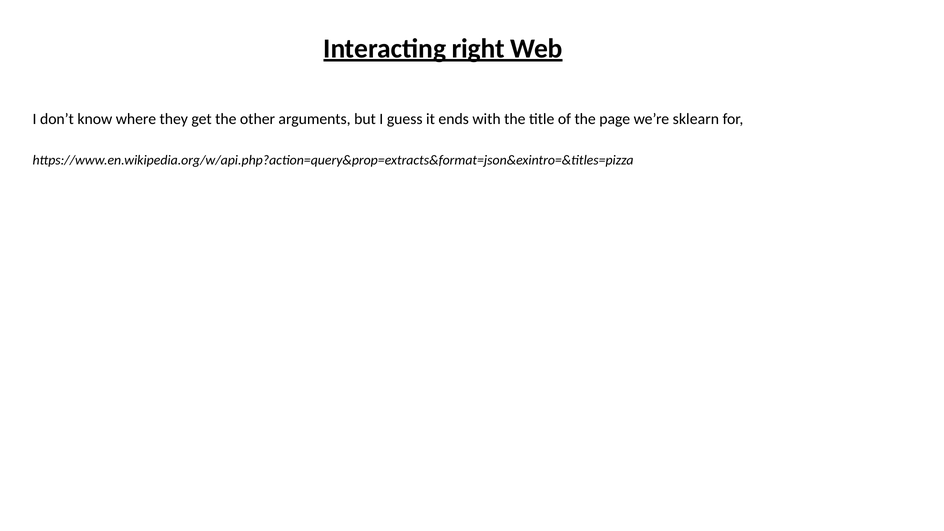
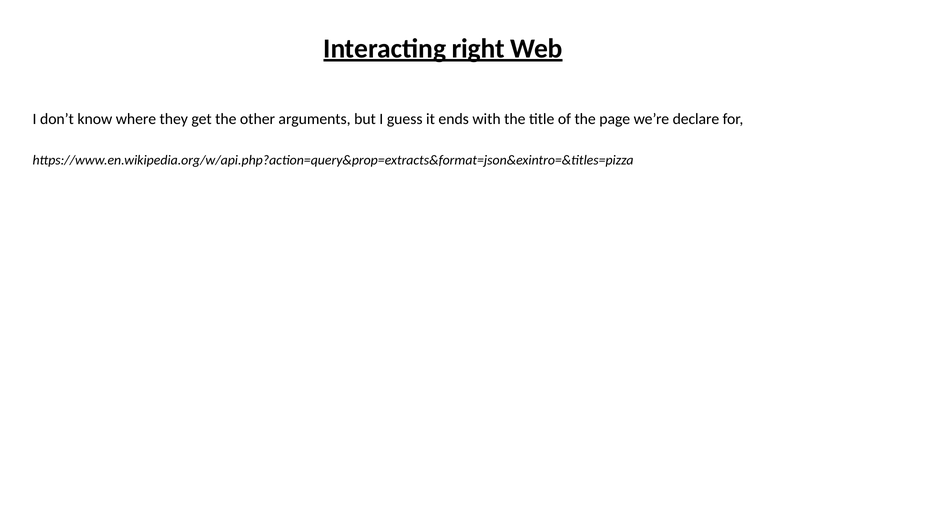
sklearn: sklearn -> declare
